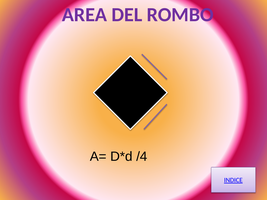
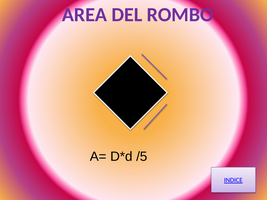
/4: /4 -> /5
